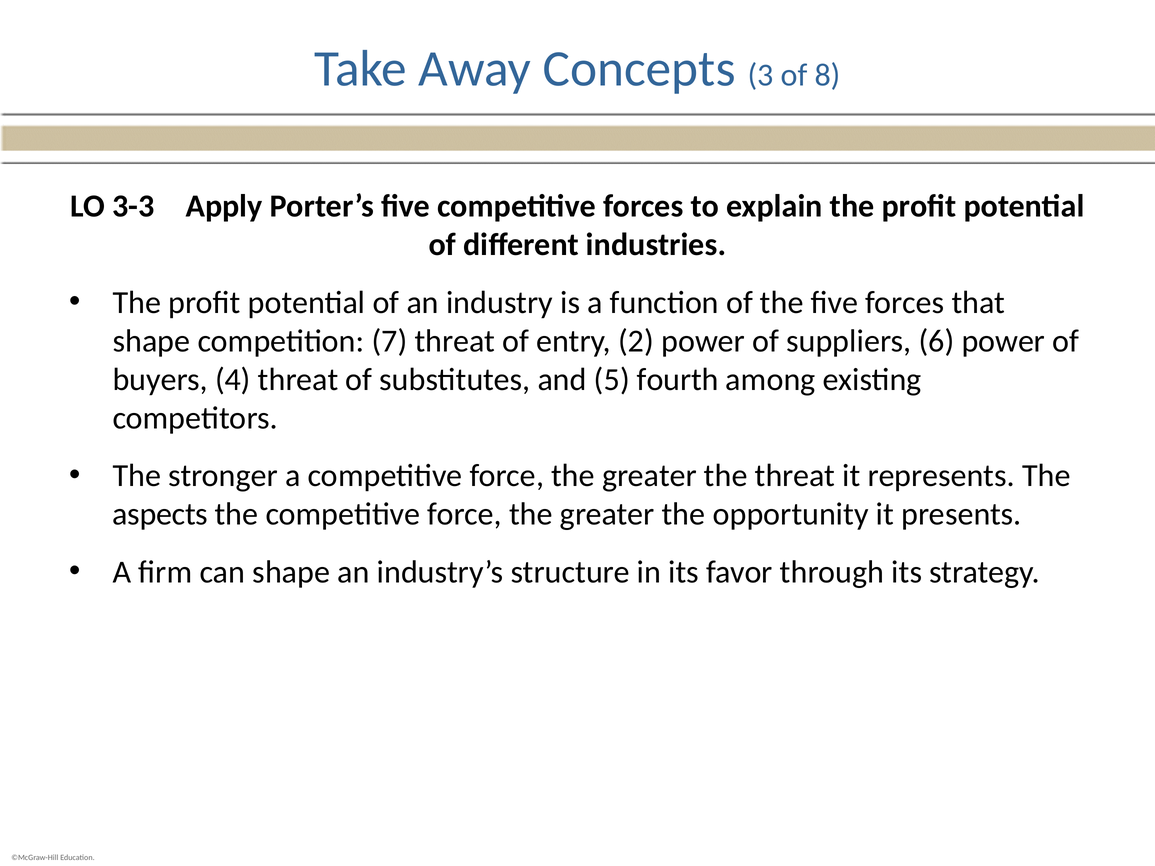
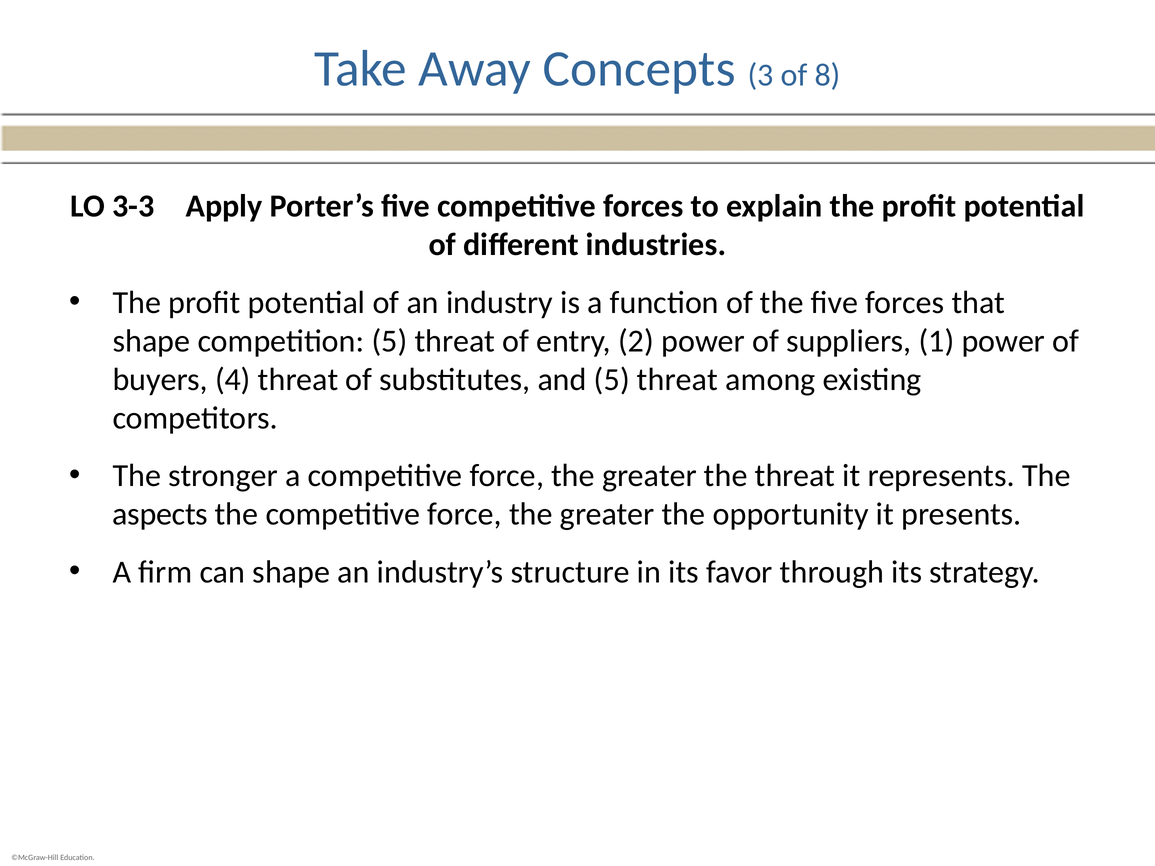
competition 7: 7 -> 5
6: 6 -> 1
and 5 fourth: fourth -> threat
